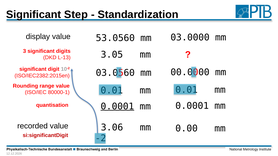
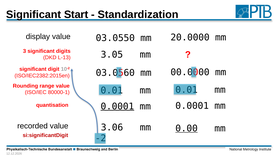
Step: Step -> Start
03.0000: 03.0000 -> 20.0000
53.0560: 53.0560 -> 03.0550
0.00 underline: none -> present
